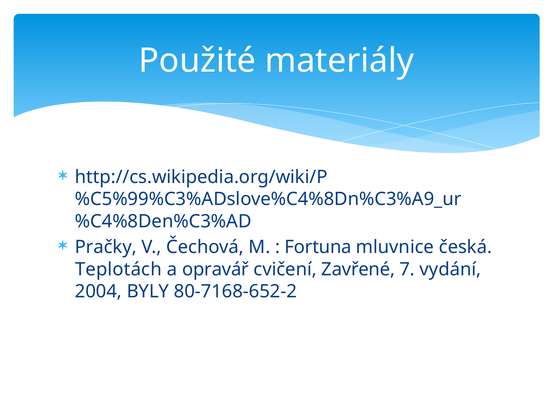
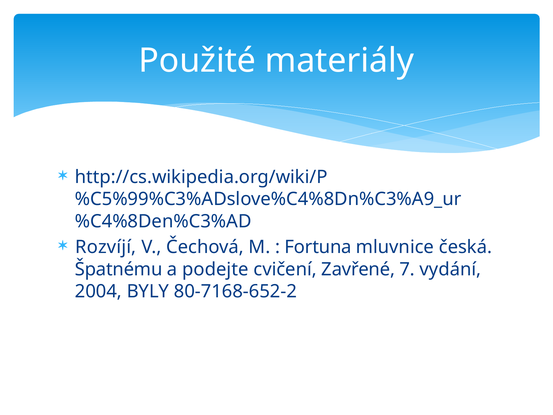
Pračky: Pračky -> Rozvíjí
Teplotách: Teplotách -> Špatnému
opravář: opravář -> podejte
